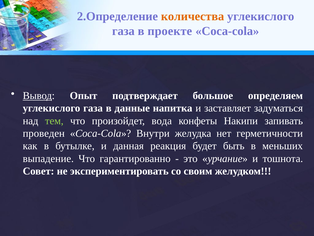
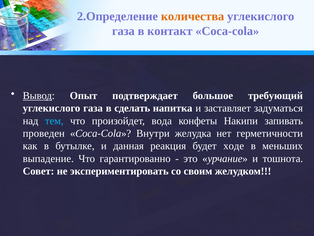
проекте: проекте -> контакт
определяем: определяем -> требующий
данные: данные -> сделать
тем colour: light green -> light blue
быть: быть -> ходе
